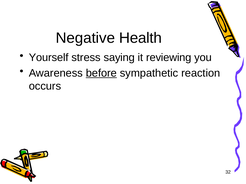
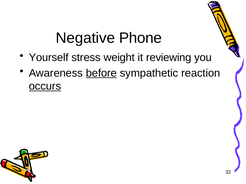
Health: Health -> Phone
saying: saying -> weight
occurs underline: none -> present
